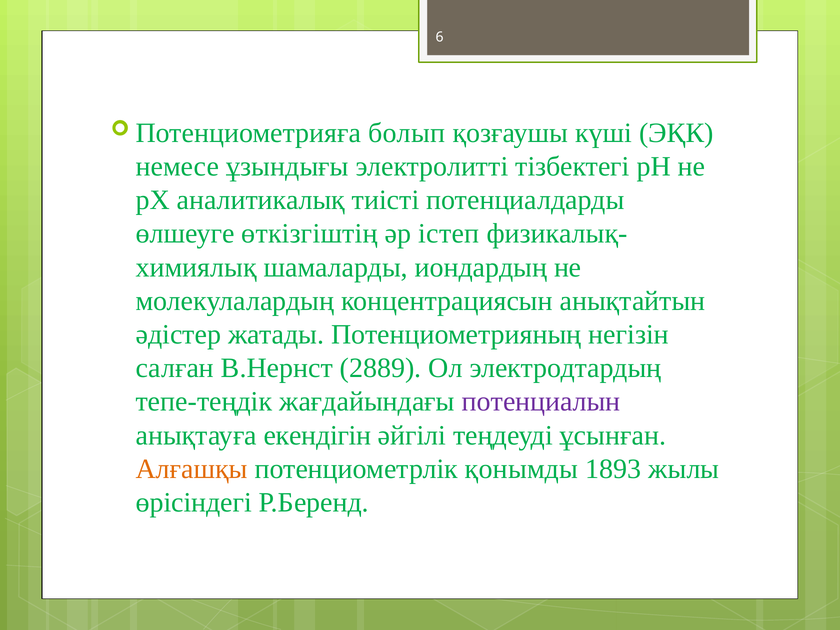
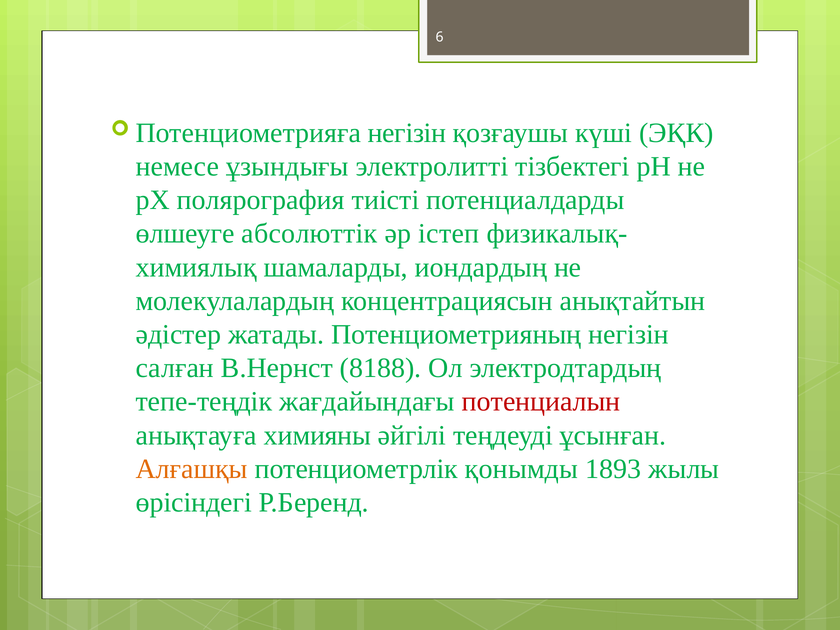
Потенциометрияға болып: болып -> негізін
аналитикалық: аналитикалық -> полярография
өткізгіштің: өткізгіштің -> абсолюттік
2889: 2889 -> 8188
потенциалын colour: purple -> red
екендігін: екендігін -> химияны
